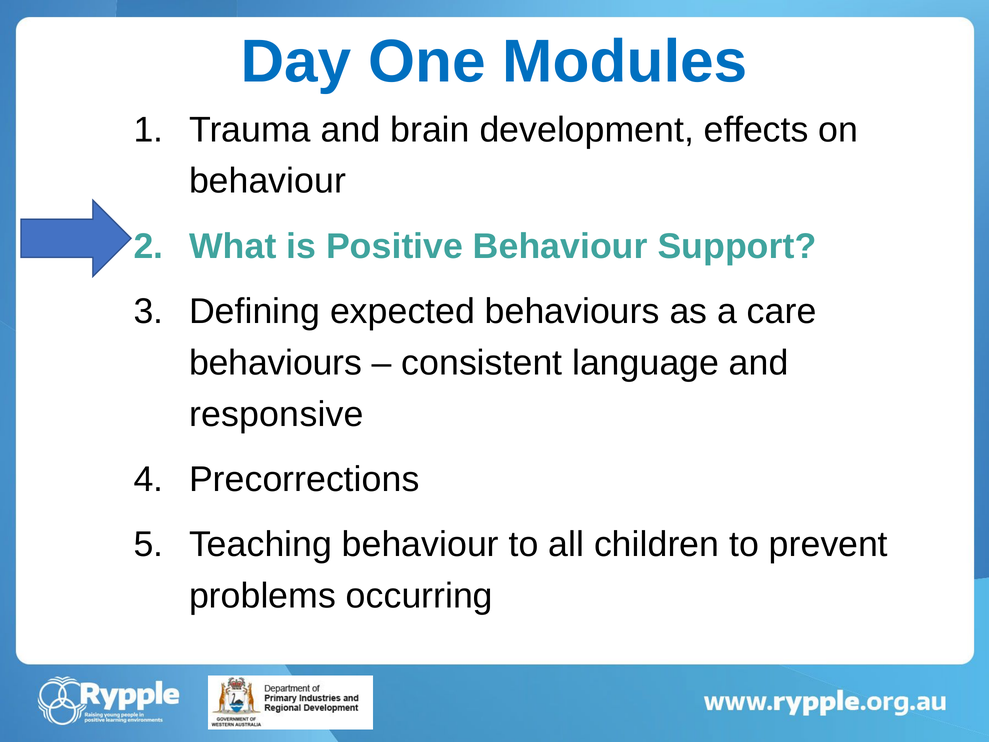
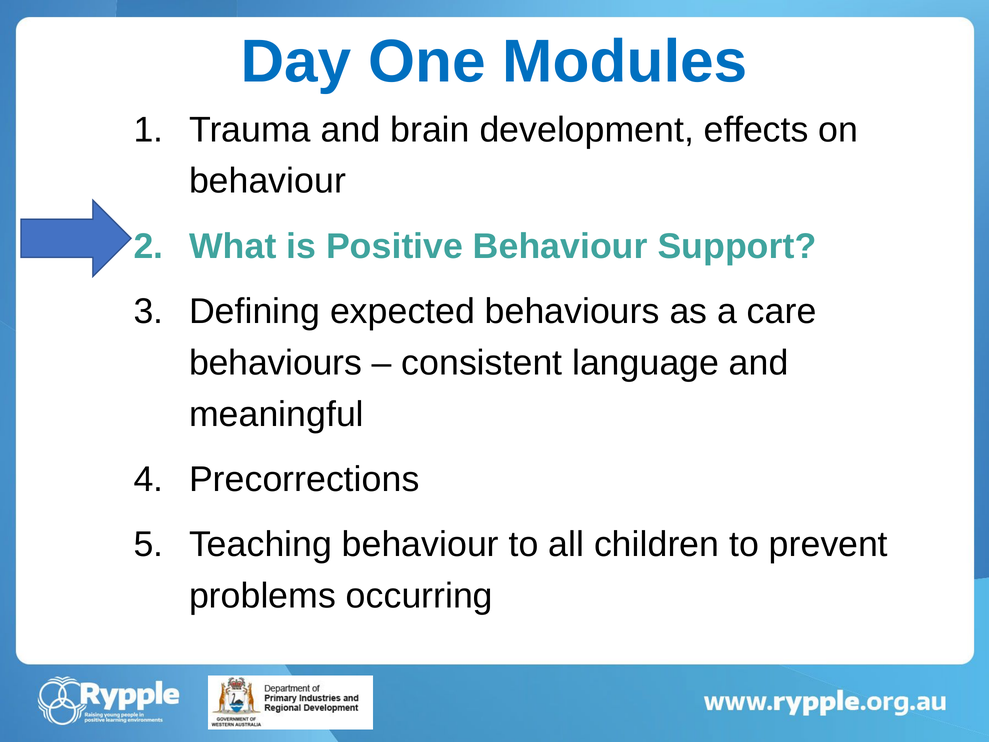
responsive: responsive -> meaningful
